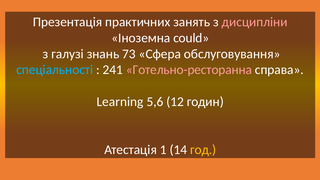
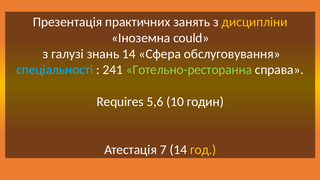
дисципліни colour: pink -> yellow
знань 73: 73 -> 14
Готельно-ресторанна colour: pink -> light green
Learning: Learning -> Requires
12: 12 -> 10
1: 1 -> 7
